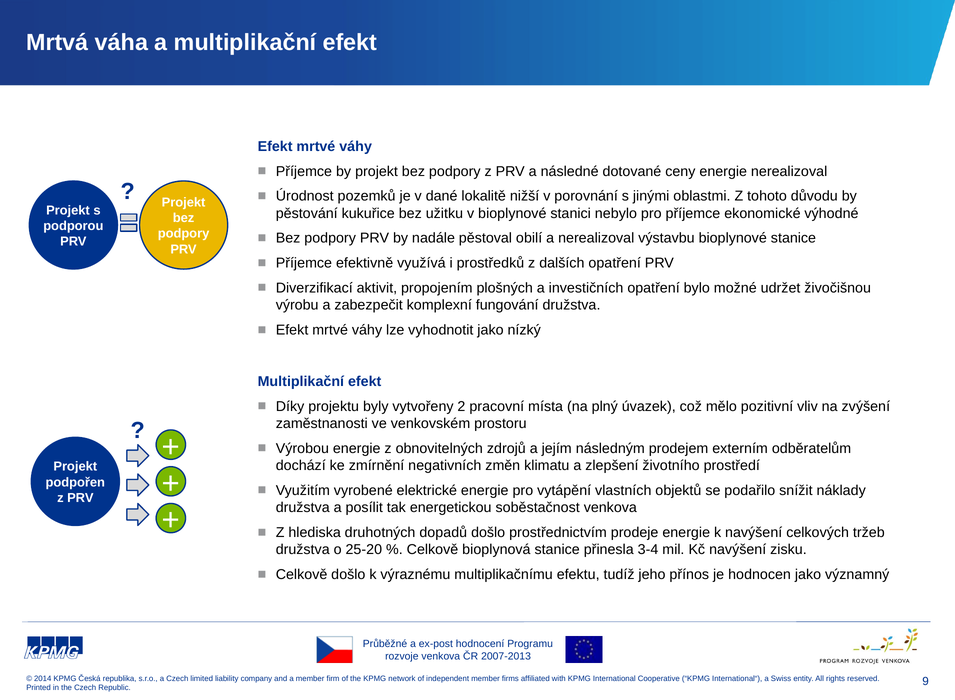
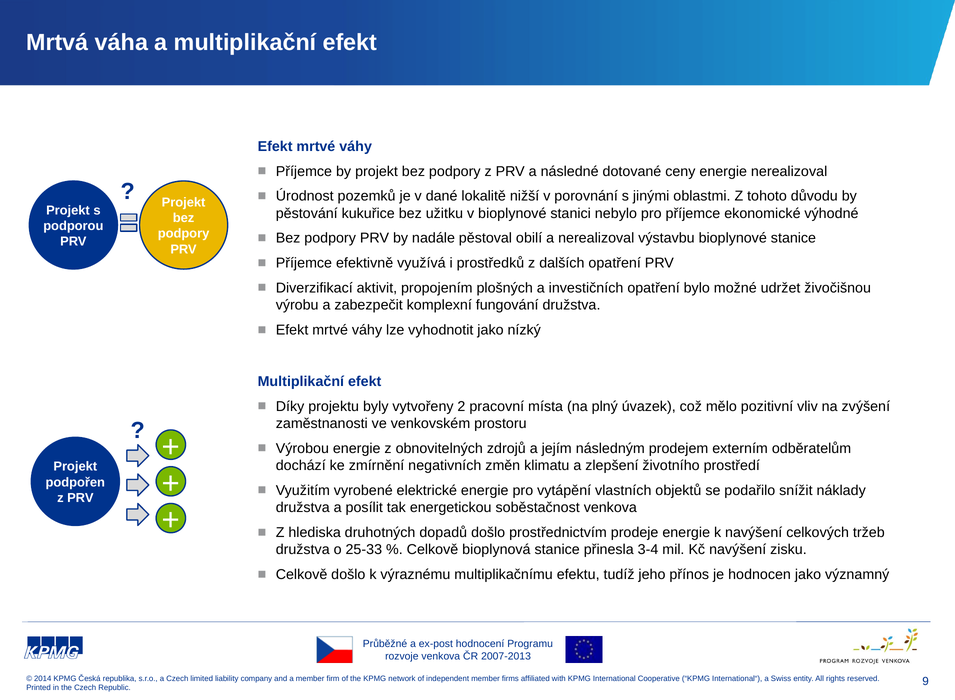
25-20: 25-20 -> 25-33
